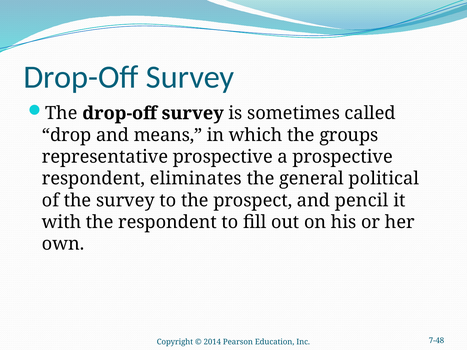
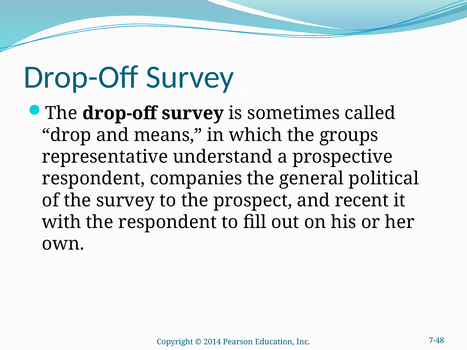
representative prospective: prospective -> understand
eliminates: eliminates -> companies
pencil: pencil -> recent
